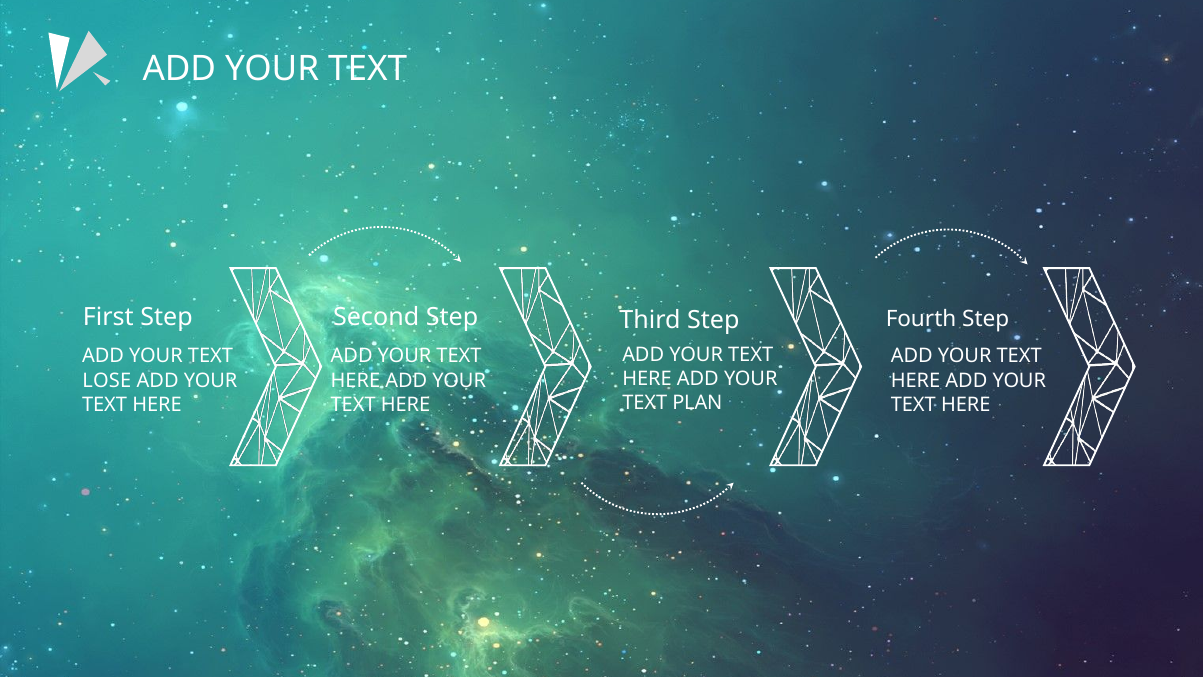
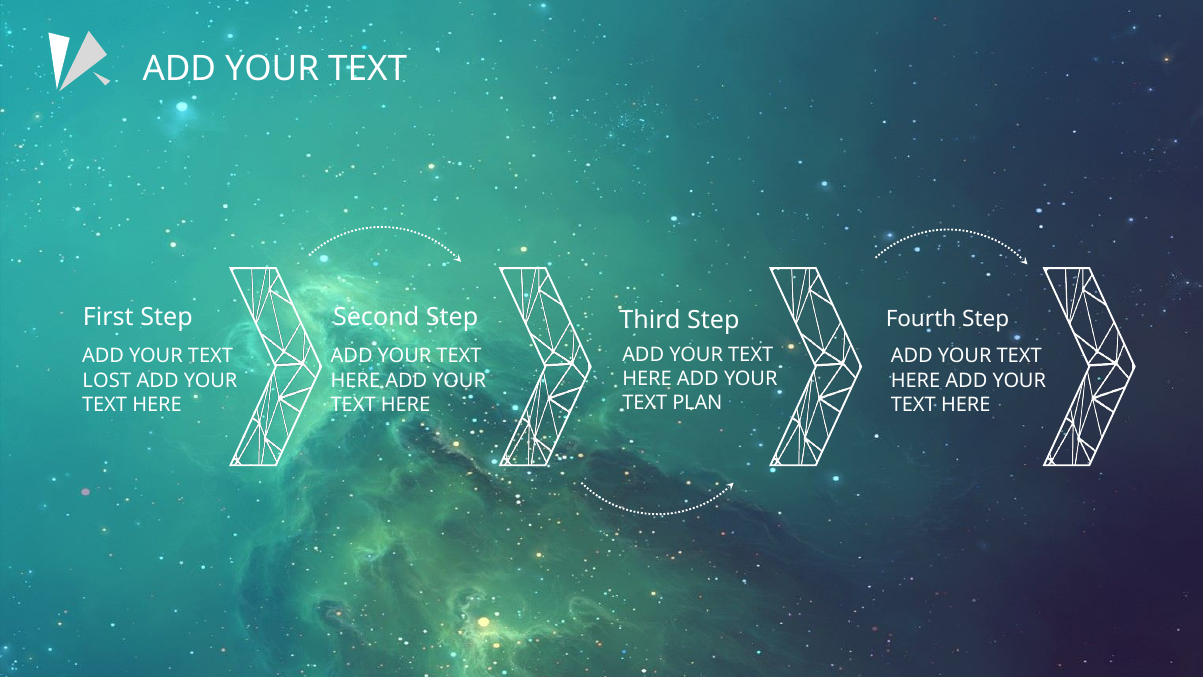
LOSE: LOSE -> LOST
